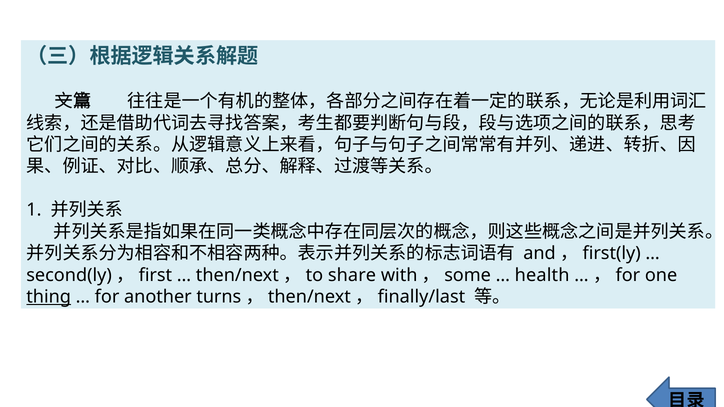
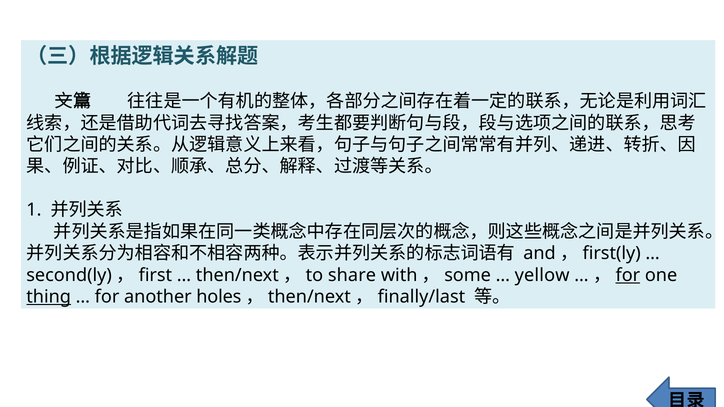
health: health -> yellow
for at (628, 275) underline: none -> present
turns: turns -> holes
